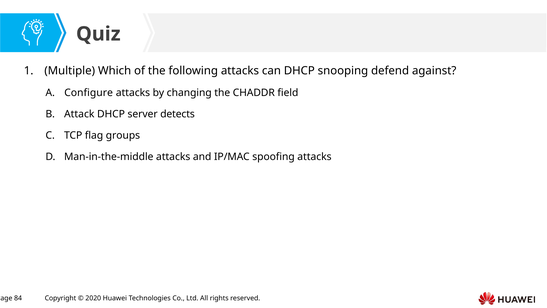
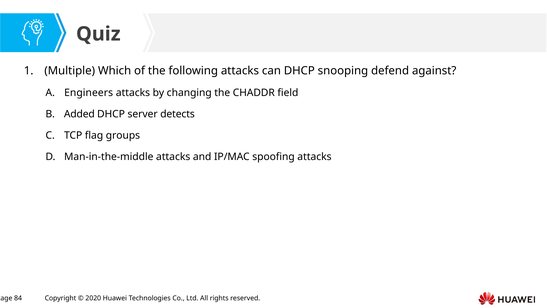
Configure: Configure -> Engineers
Attack: Attack -> Added
